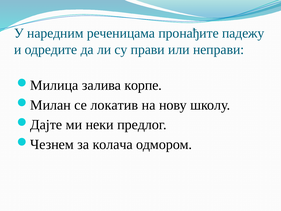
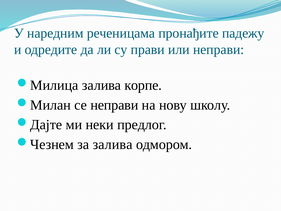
се локатив: локатив -> неправи
за колача: колача -> залива
